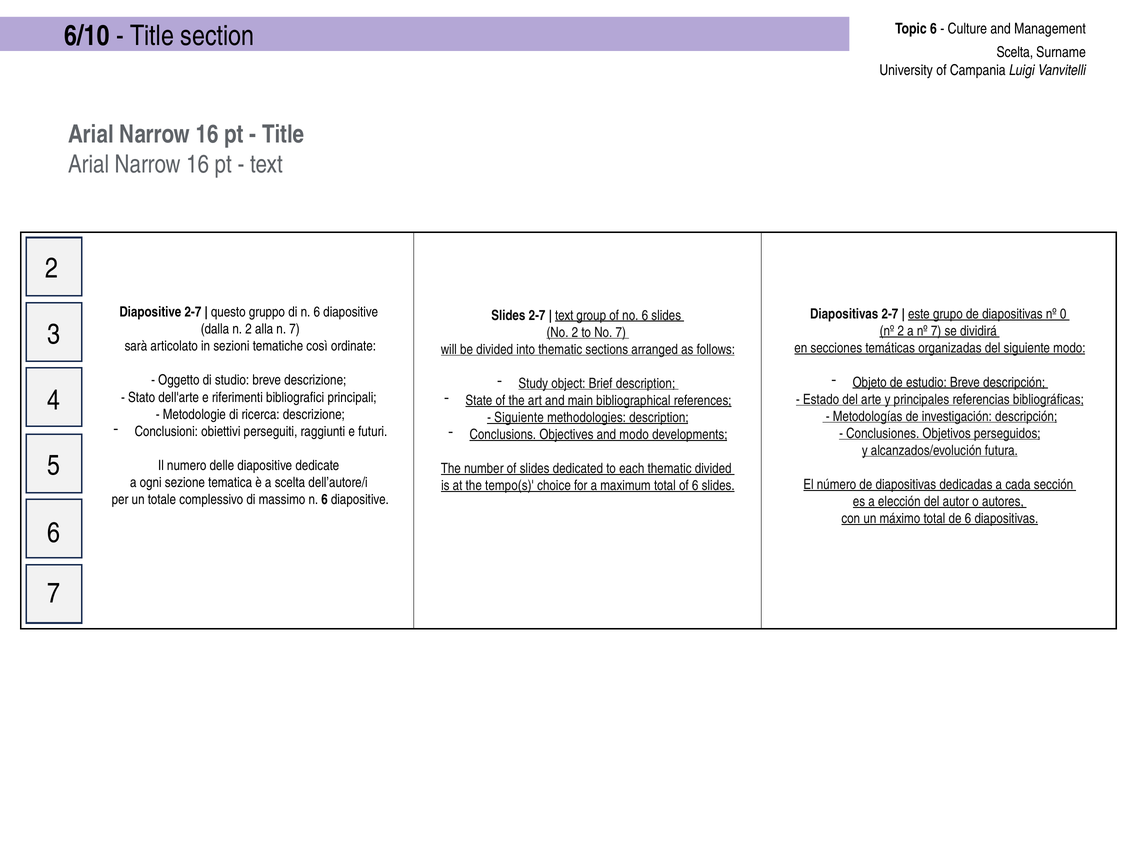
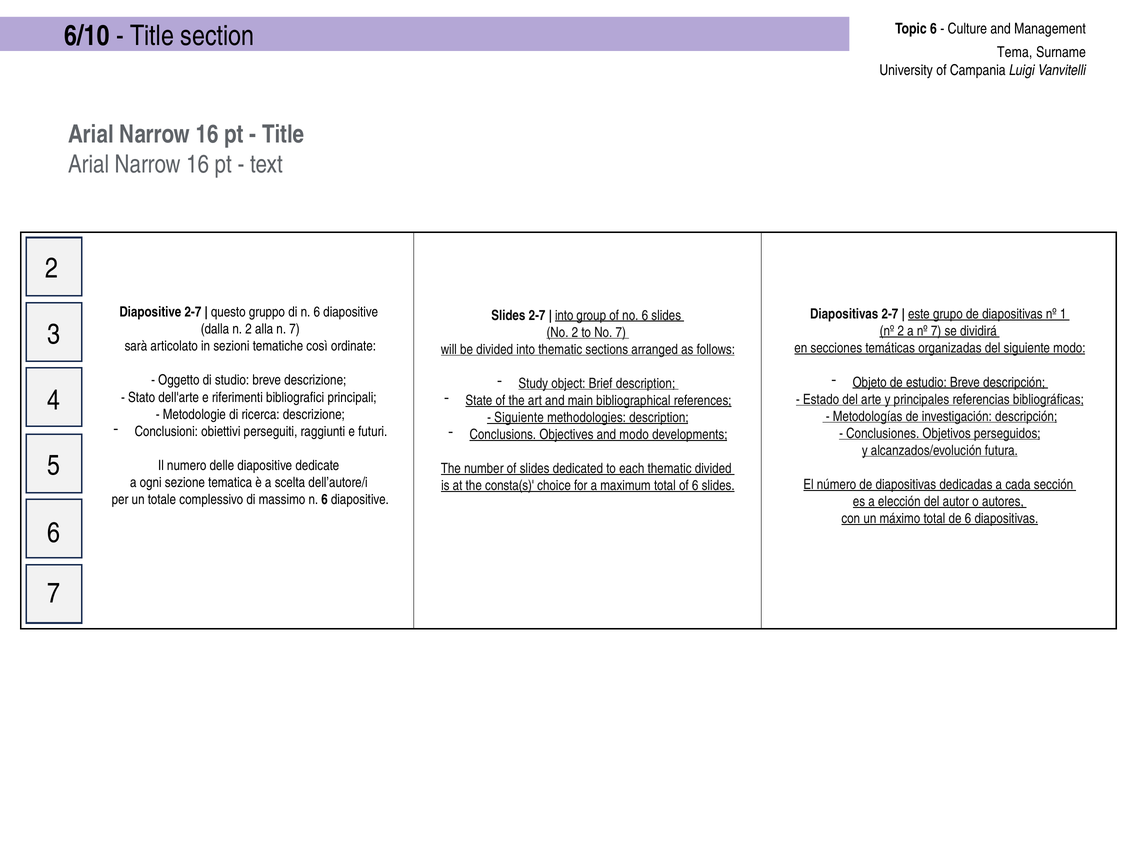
Scelta at (1015, 52): Scelta -> Tema
0: 0 -> 1
text at (564, 316): text -> into
tempo(s: tempo(s -> consta(s
